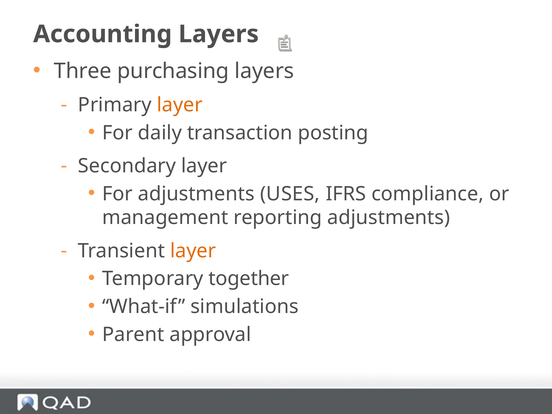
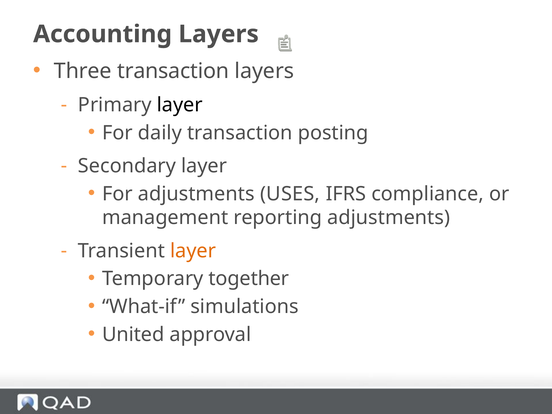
Three purchasing: purchasing -> transaction
layer at (180, 105) colour: orange -> black
Parent: Parent -> United
